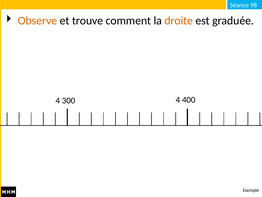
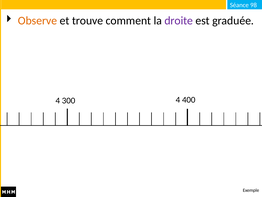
droite colour: orange -> purple
